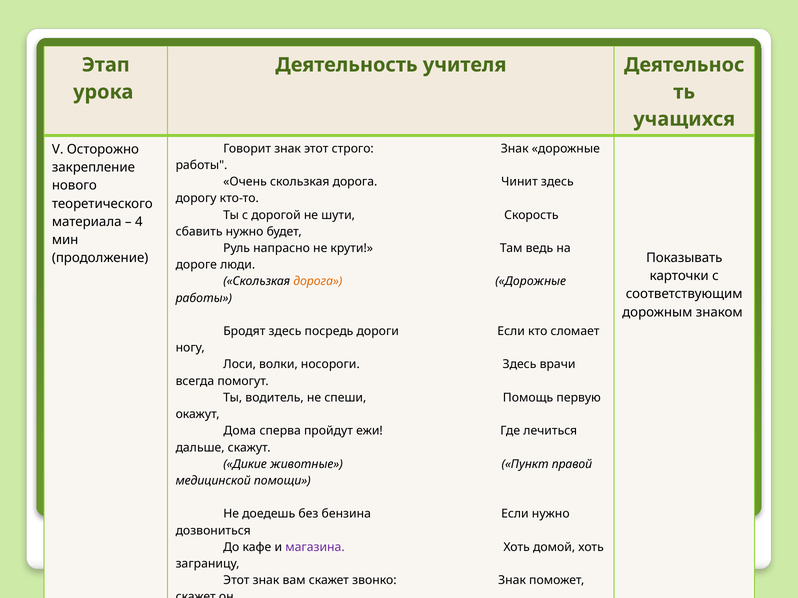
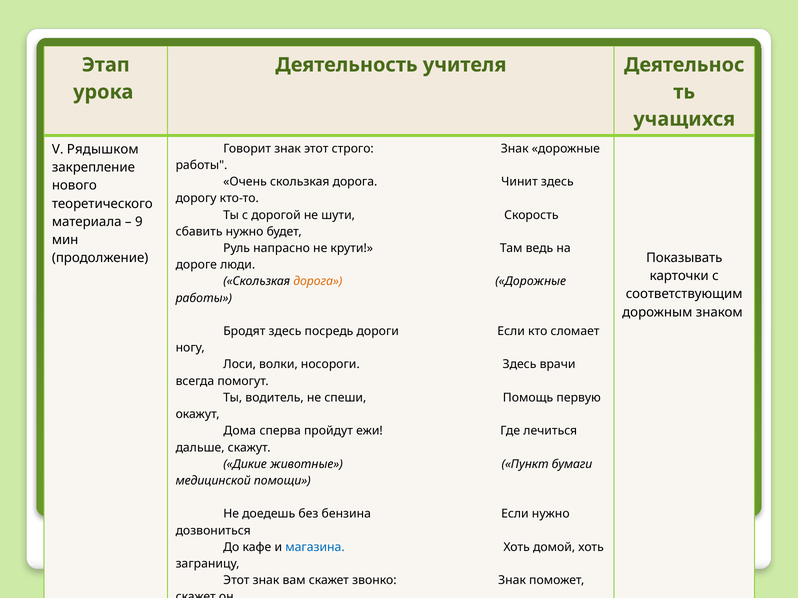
V Осторожно: Осторожно -> Рядышком
4: 4 -> 9
правой: правой -> бумаги
магазина colour: purple -> blue
